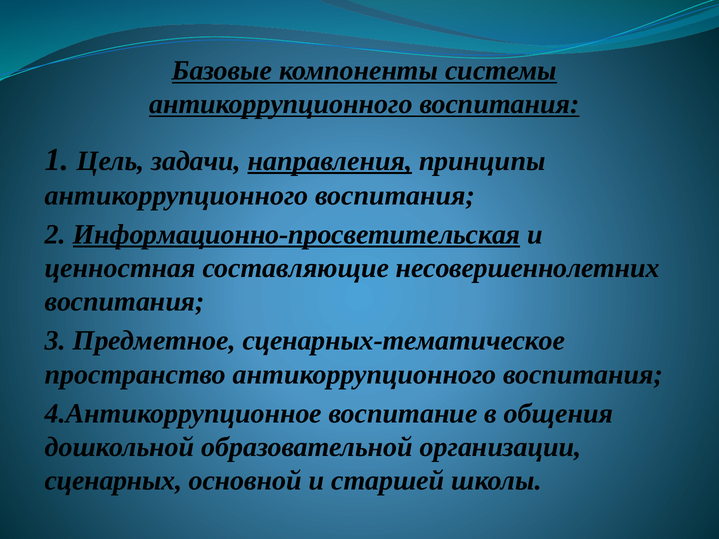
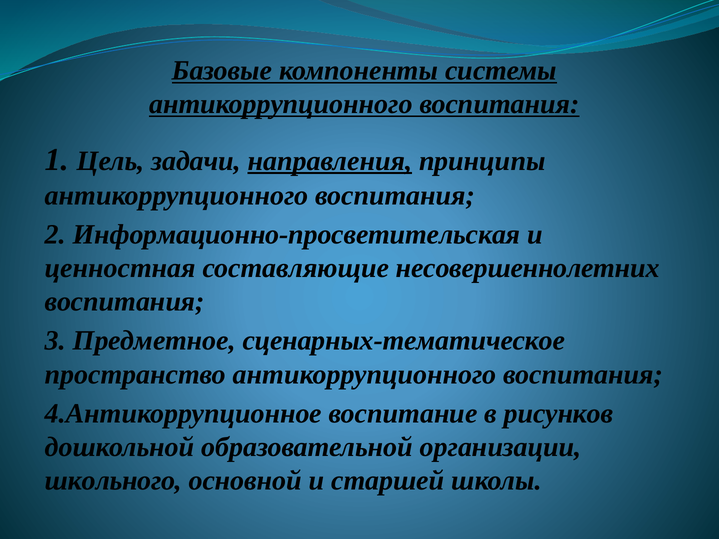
Информационно-просветительская underline: present -> none
общения: общения -> рисунков
сценарных: сценарных -> школьного
